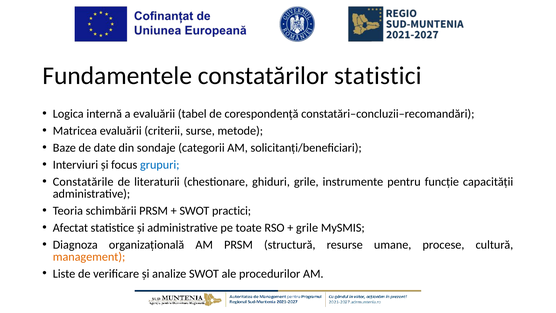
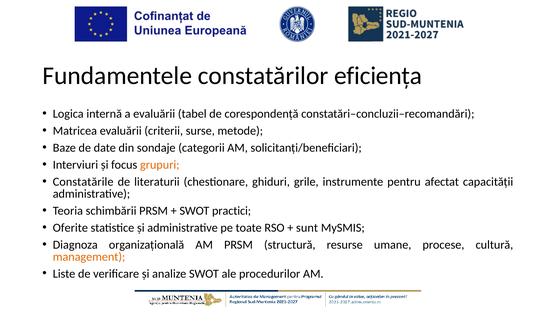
statistici: statistici -> eficiența
grupuri colour: blue -> orange
funcție: funcție -> afectat
Afectat: Afectat -> Oferite
grile at (307, 228): grile -> sunt
